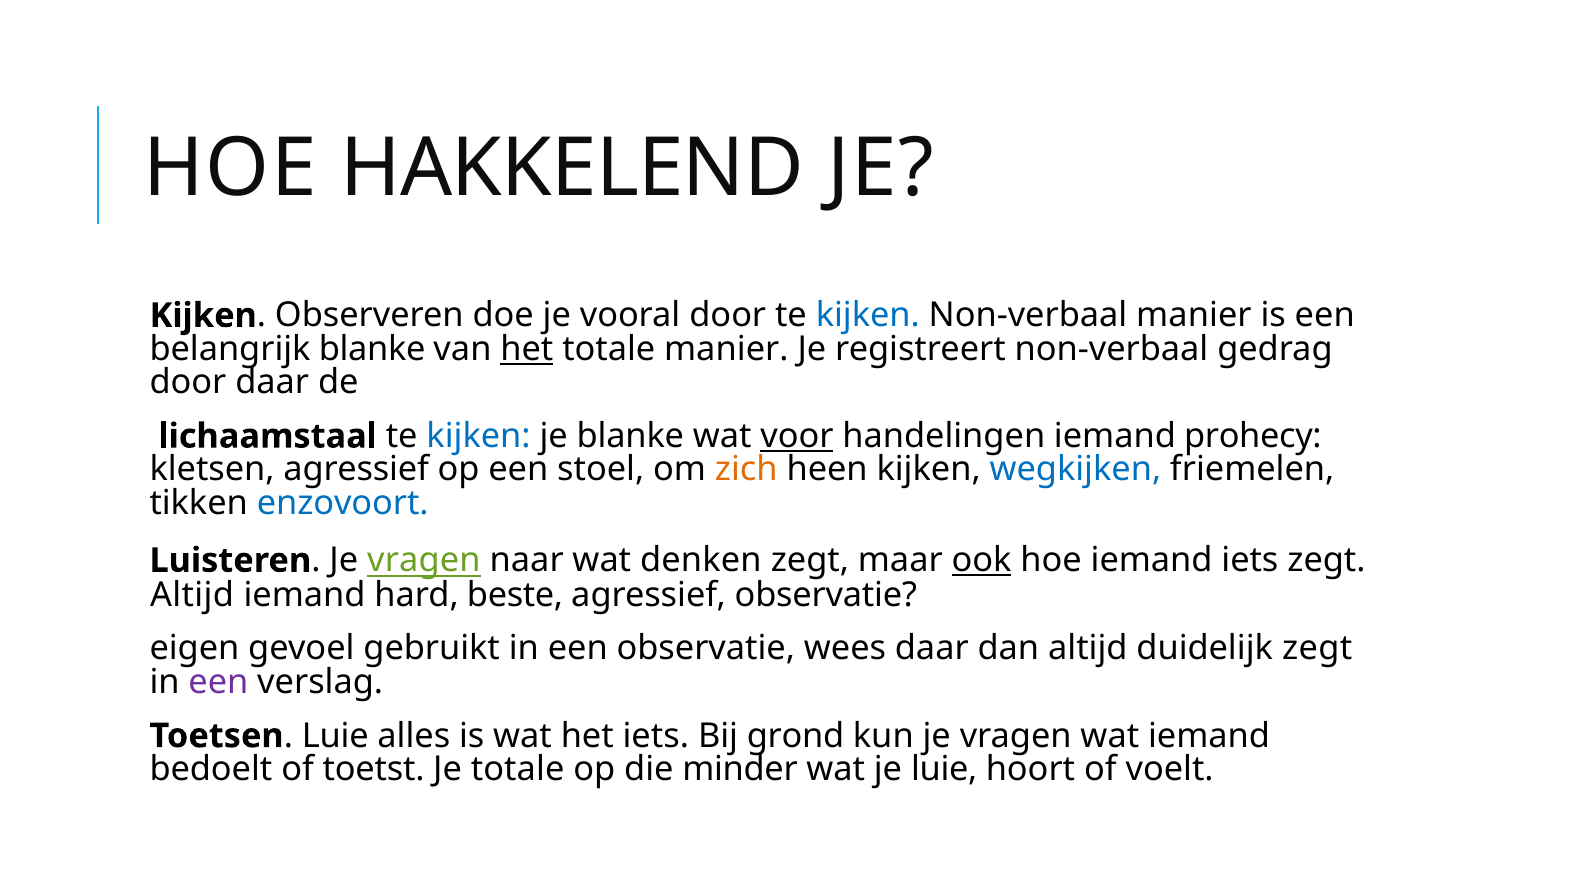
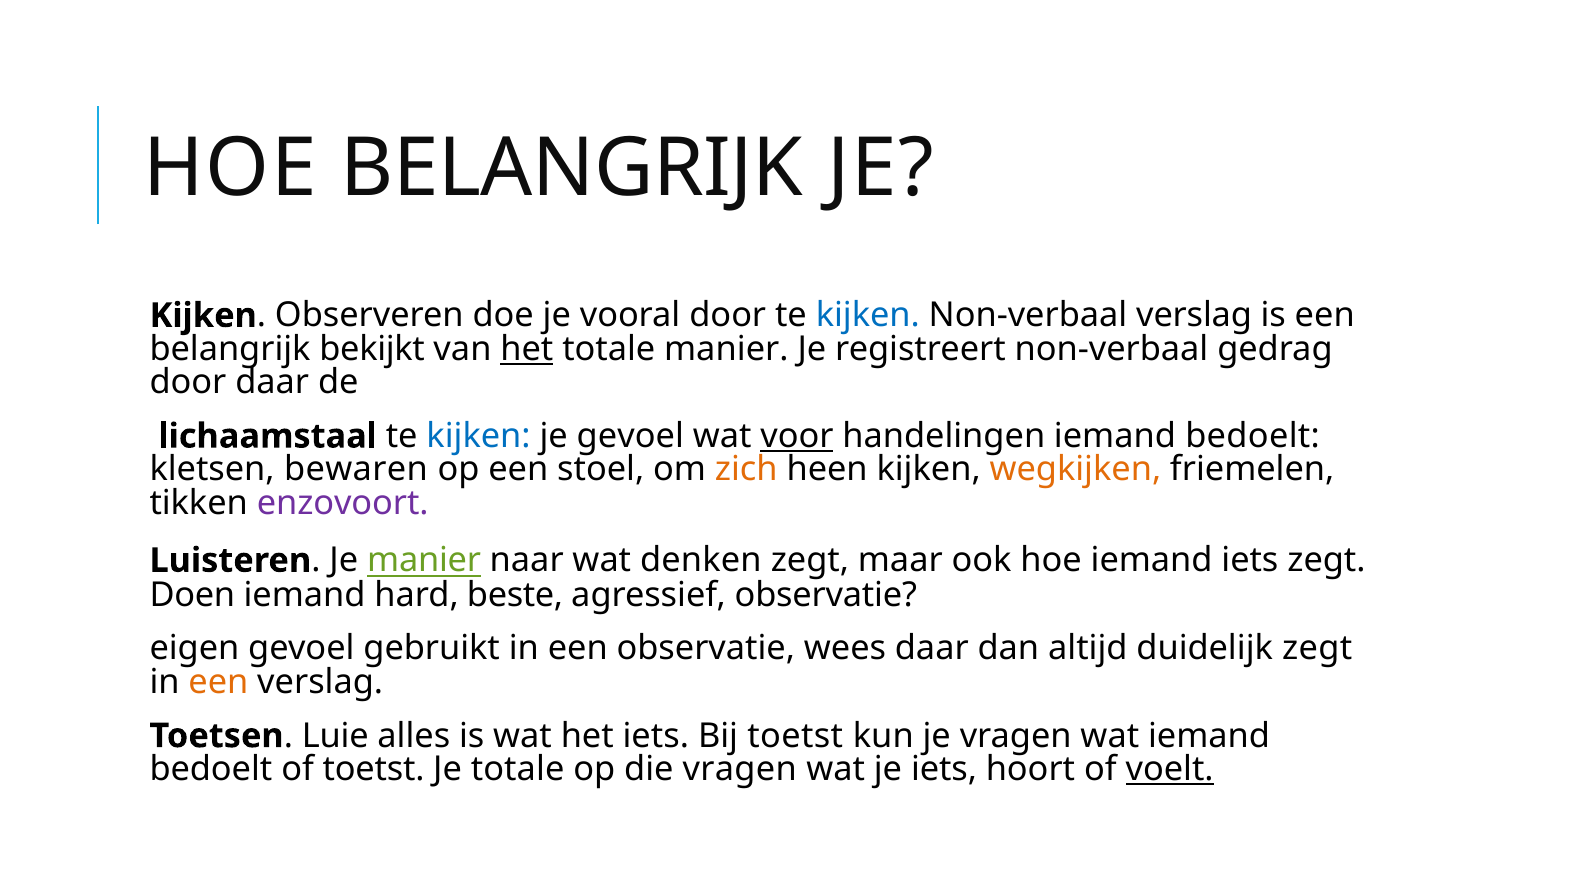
HOE HAKKELEND: HAKKELEND -> BELANGRIJK
Non-verbaal manier: manier -> verslag
belangrijk blanke: blanke -> bekijkt
je blanke: blanke -> gevoel
handelingen iemand prohecy: prohecy -> bedoelt
kletsen agressief: agressief -> bewaren
wegkijken colour: blue -> orange
enzovoort colour: blue -> purple
vragen at (424, 561): vragen -> manier
ook underline: present -> none
Altijd at (192, 595): Altijd -> Doen
een at (218, 682) colour: purple -> orange
Bij grond: grond -> toetst
die minder: minder -> vragen
je luie: luie -> iets
voelt underline: none -> present
